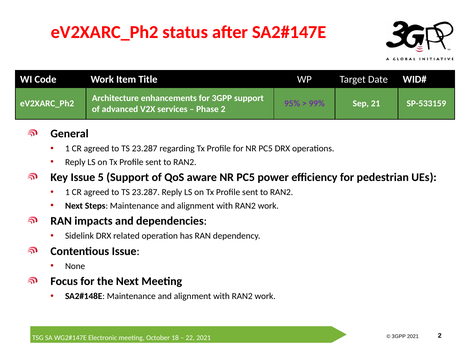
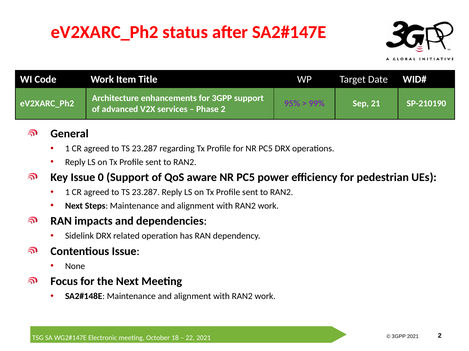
SP-533159: SP-533159 -> SP-210190
5: 5 -> 0
